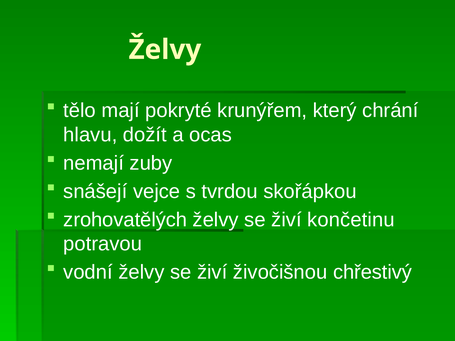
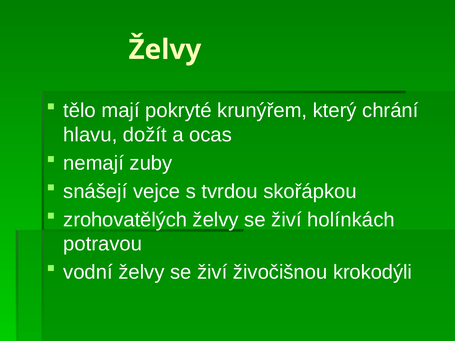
končetinu: končetinu -> holínkách
chřestivý: chřestivý -> krokodýli
